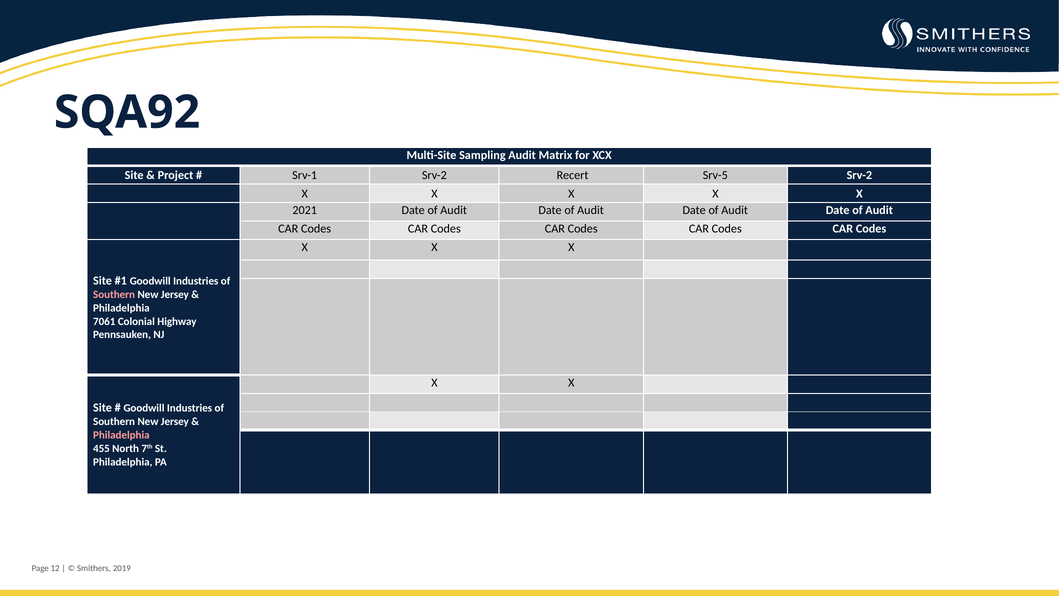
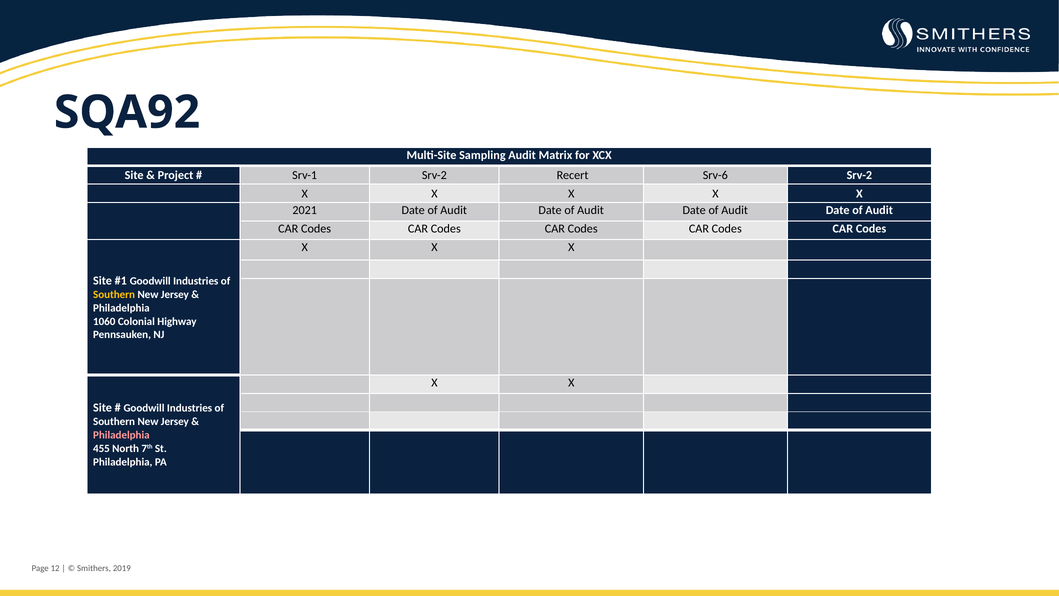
Srv-5: Srv-5 -> Srv-6
Southern at (114, 294) colour: pink -> yellow
7061: 7061 -> 1060
